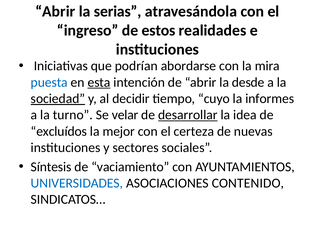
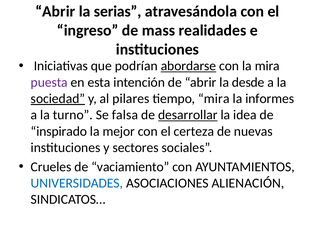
estos: estos -> mass
abordarse underline: none -> present
puesta colour: blue -> purple
esta underline: present -> none
decidir: decidir -> pilares
tiempo cuyo: cuyo -> mira
velar: velar -> falsa
excluídos: excluídos -> inspirado
Síntesis: Síntesis -> Crueles
CONTENIDO: CONTENIDO -> ALIENACIÓN
